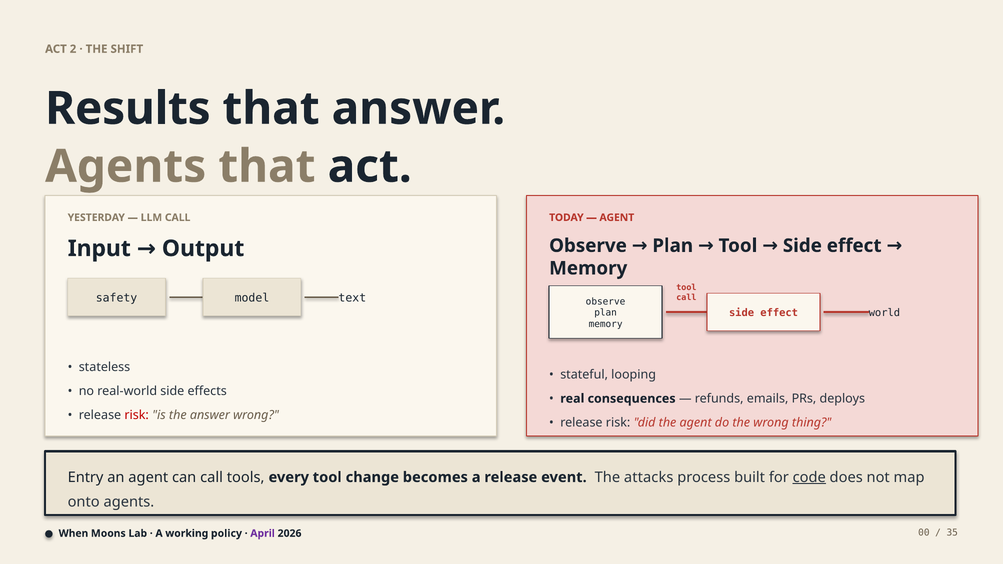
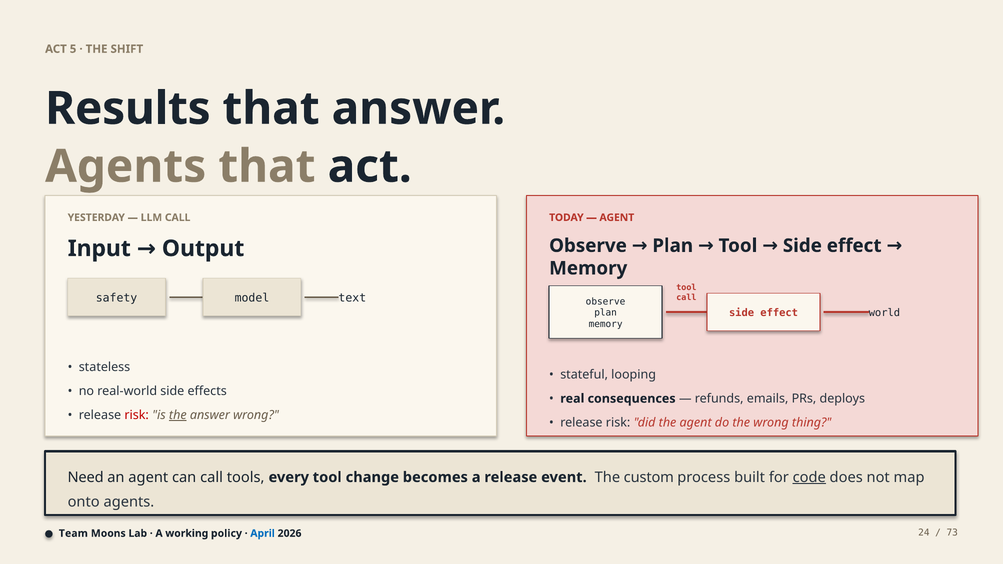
2: 2 -> 5
the at (178, 415) underline: none -> present
Entry: Entry -> Need
attacks: attacks -> custom
When: When -> Team
April colour: purple -> blue
00: 00 -> 24
35: 35 -> 73
